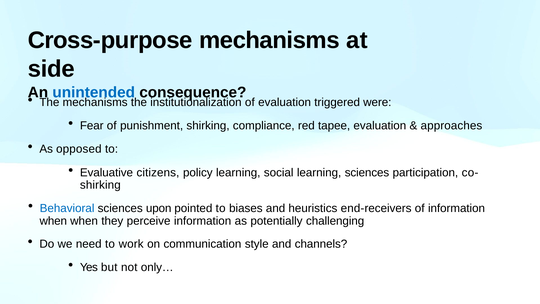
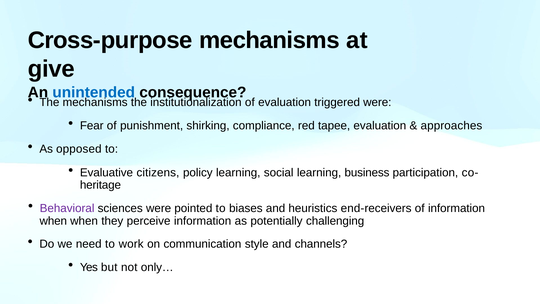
side: side -> give
learning sciences: sciences -> business
shirking at (100, 185): shirking -> heritage
Behavioral colour: blue -> purple
sciences upon: upon -> were
